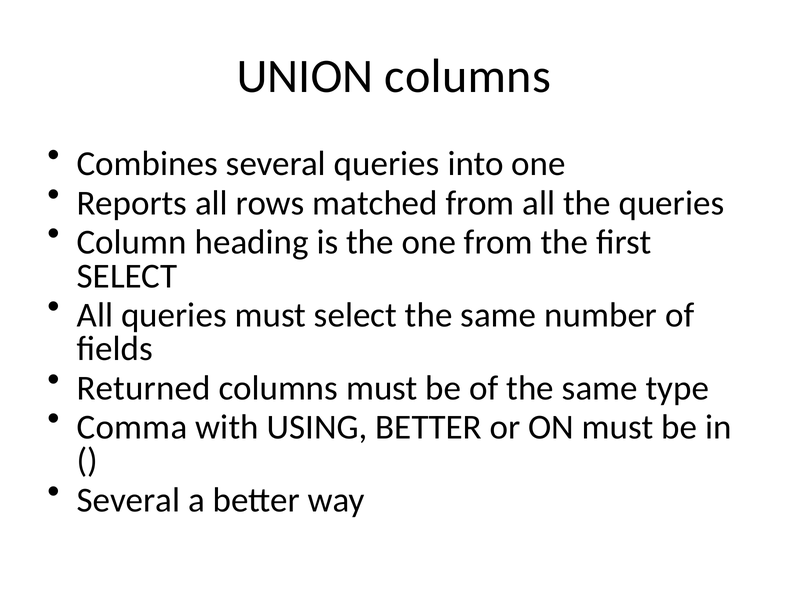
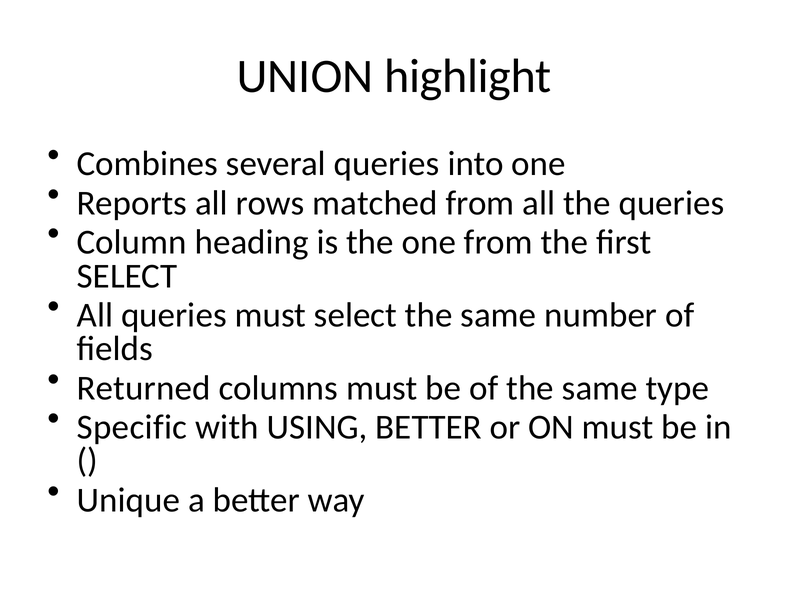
UNION columns: columns -> highlight
Comma: Comma -> Specific
Several at (129, 500): Several -> Unique
